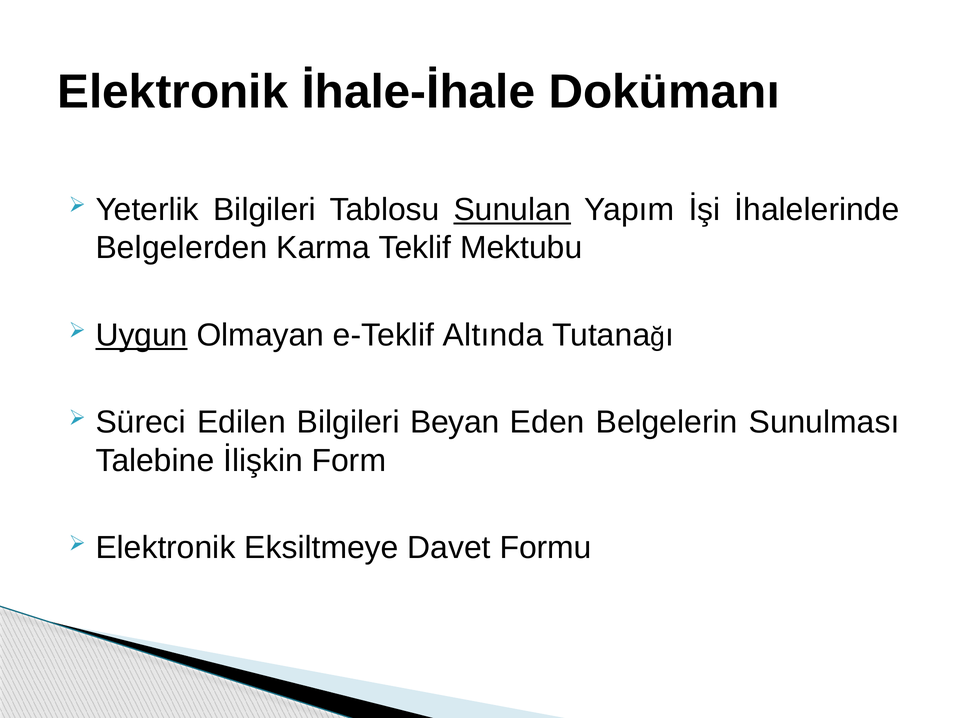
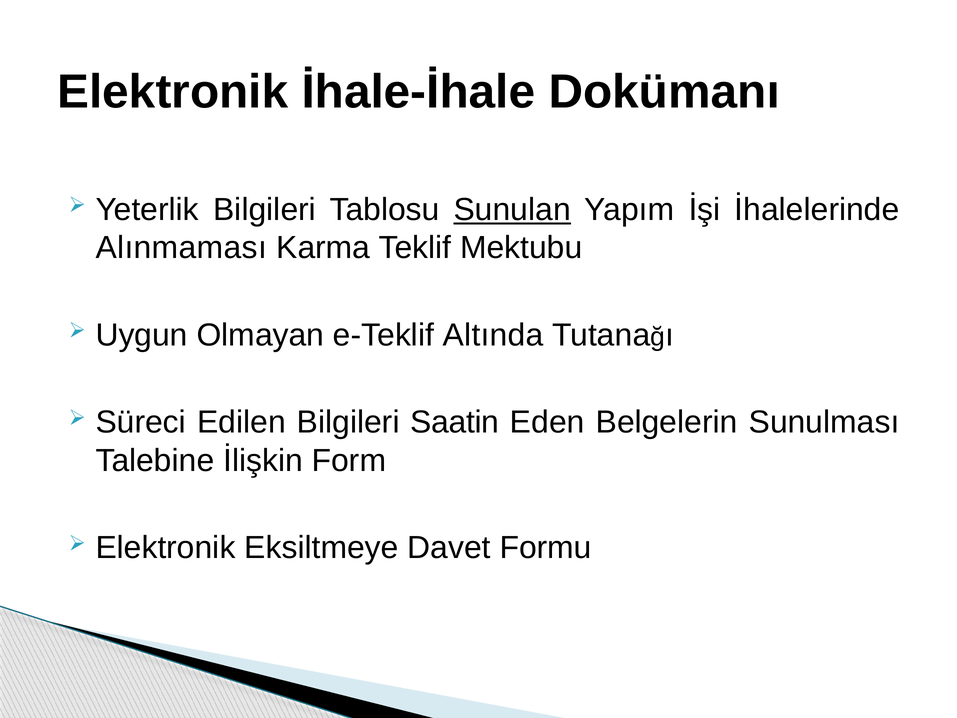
Belgelerden: Belgelerden -> Alınmaması
Uygun underline: present -> none
Beyan: Beyan -> Saatin
